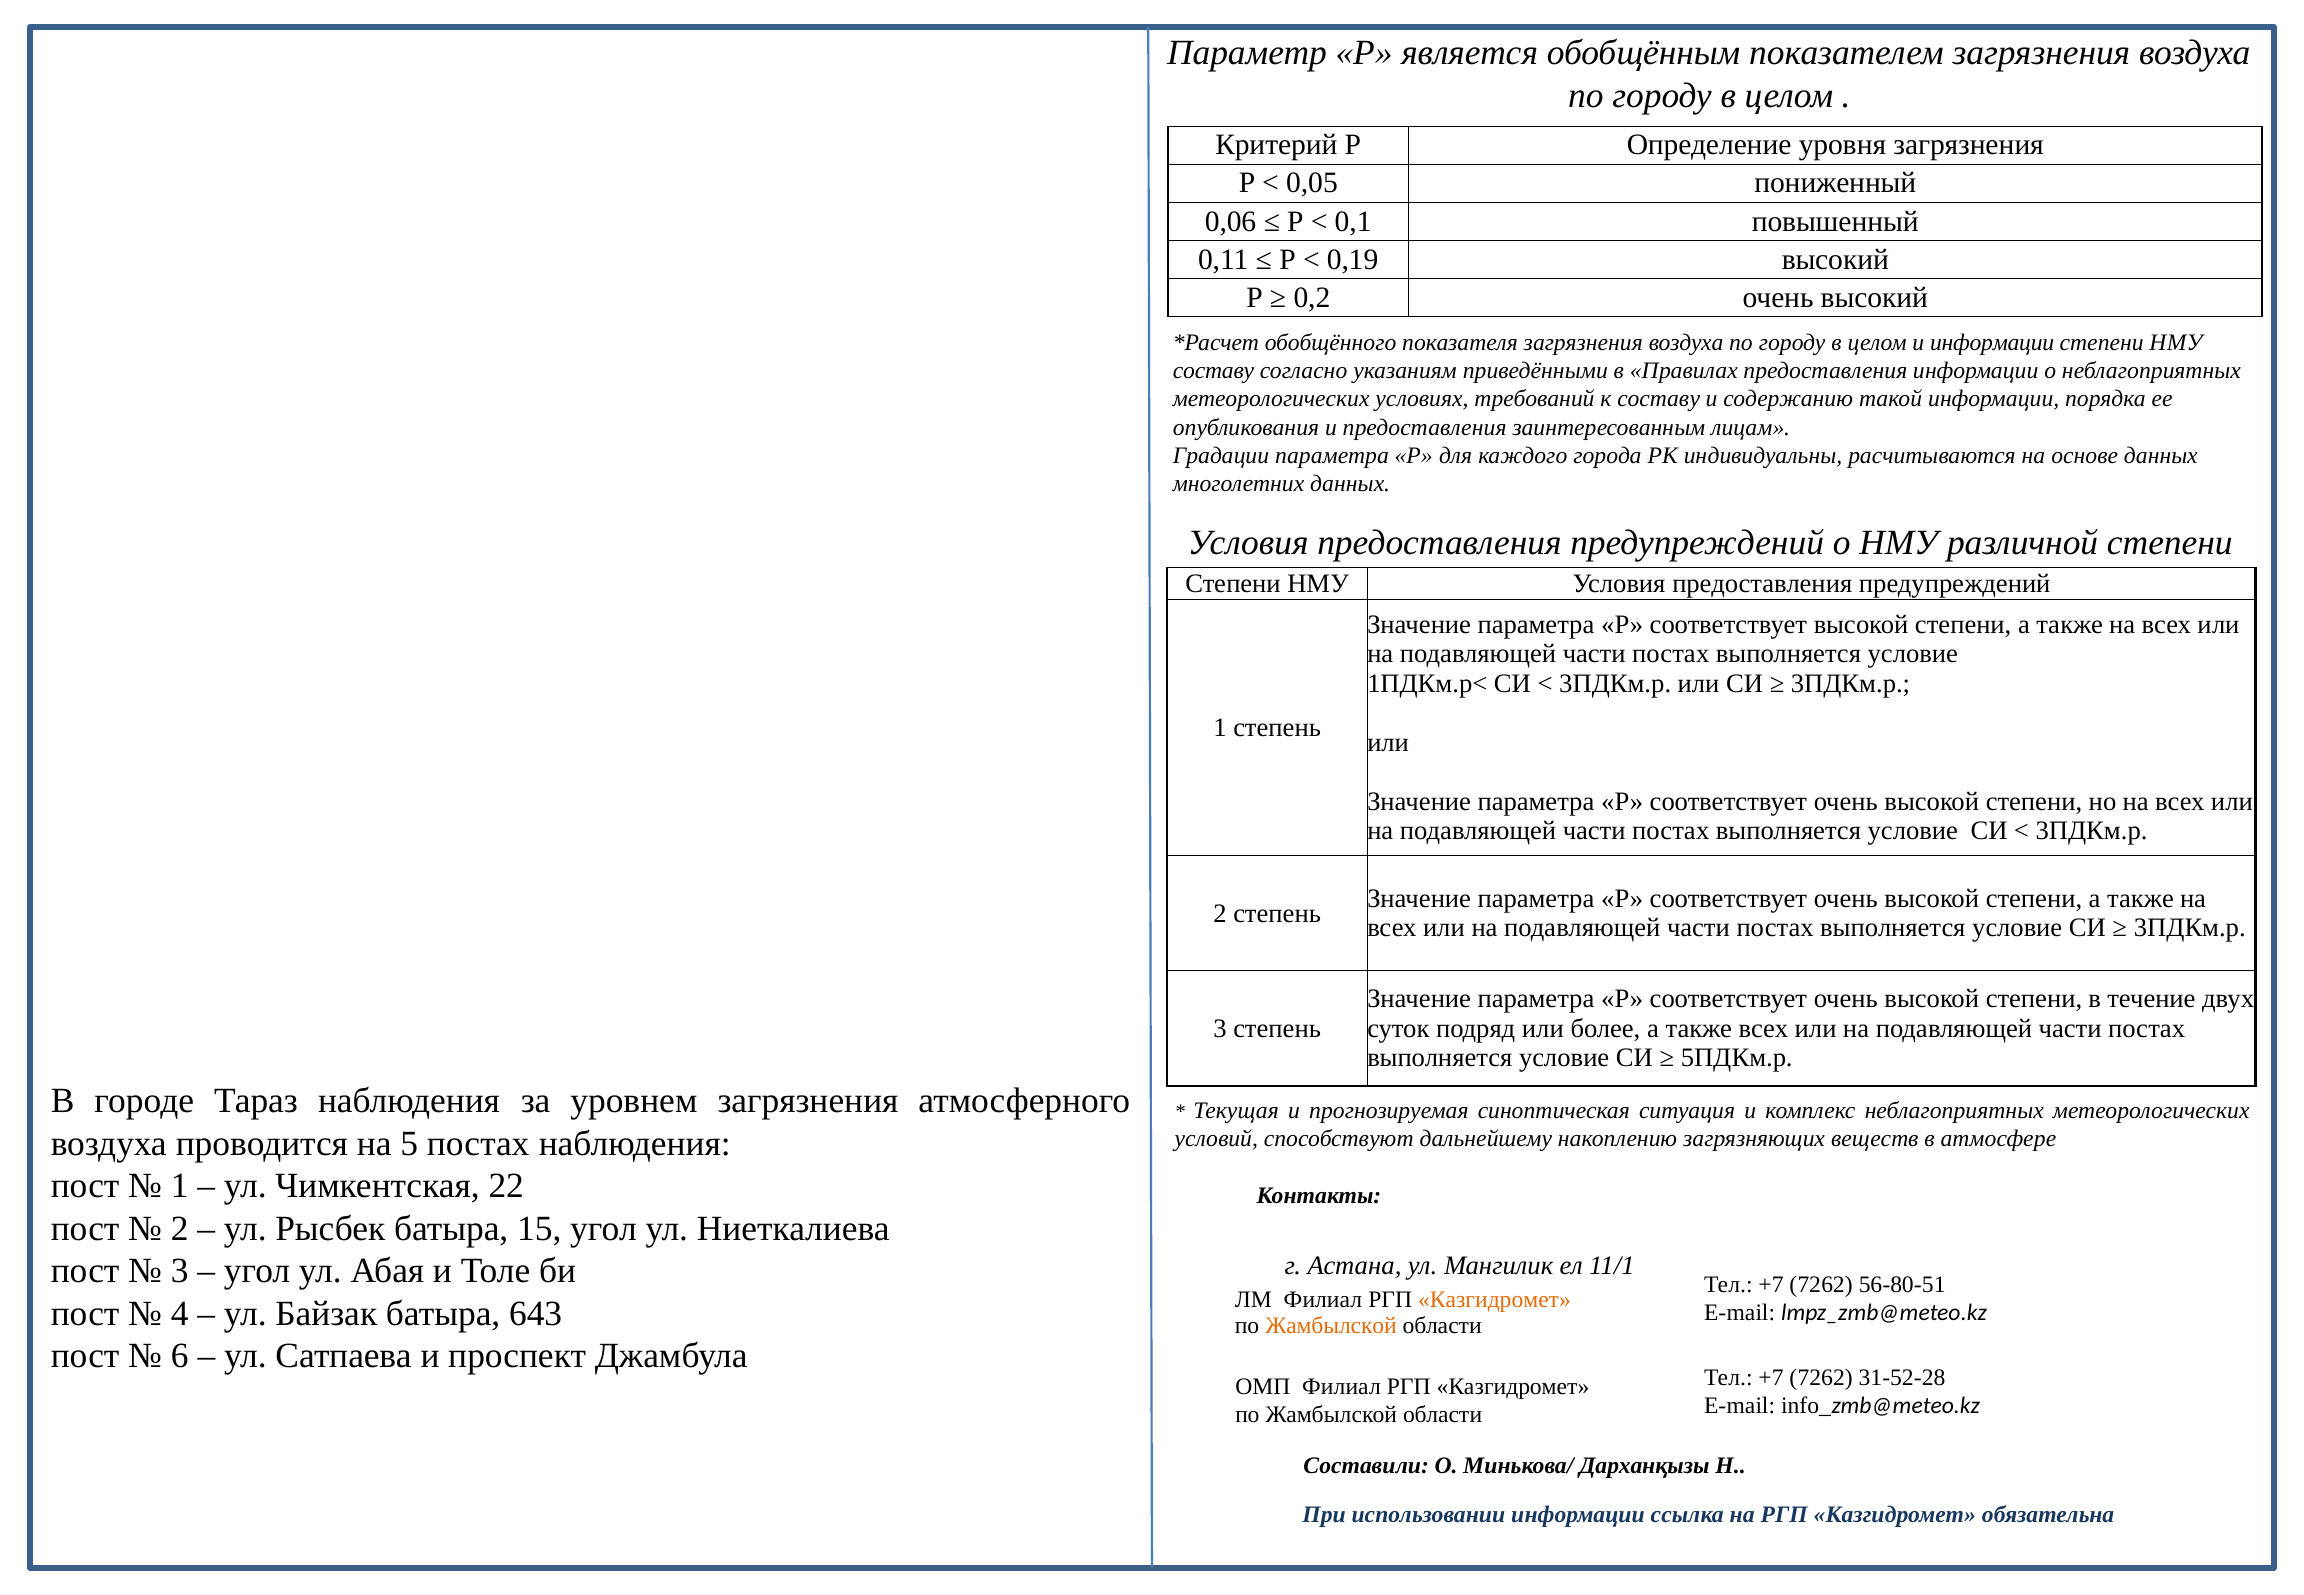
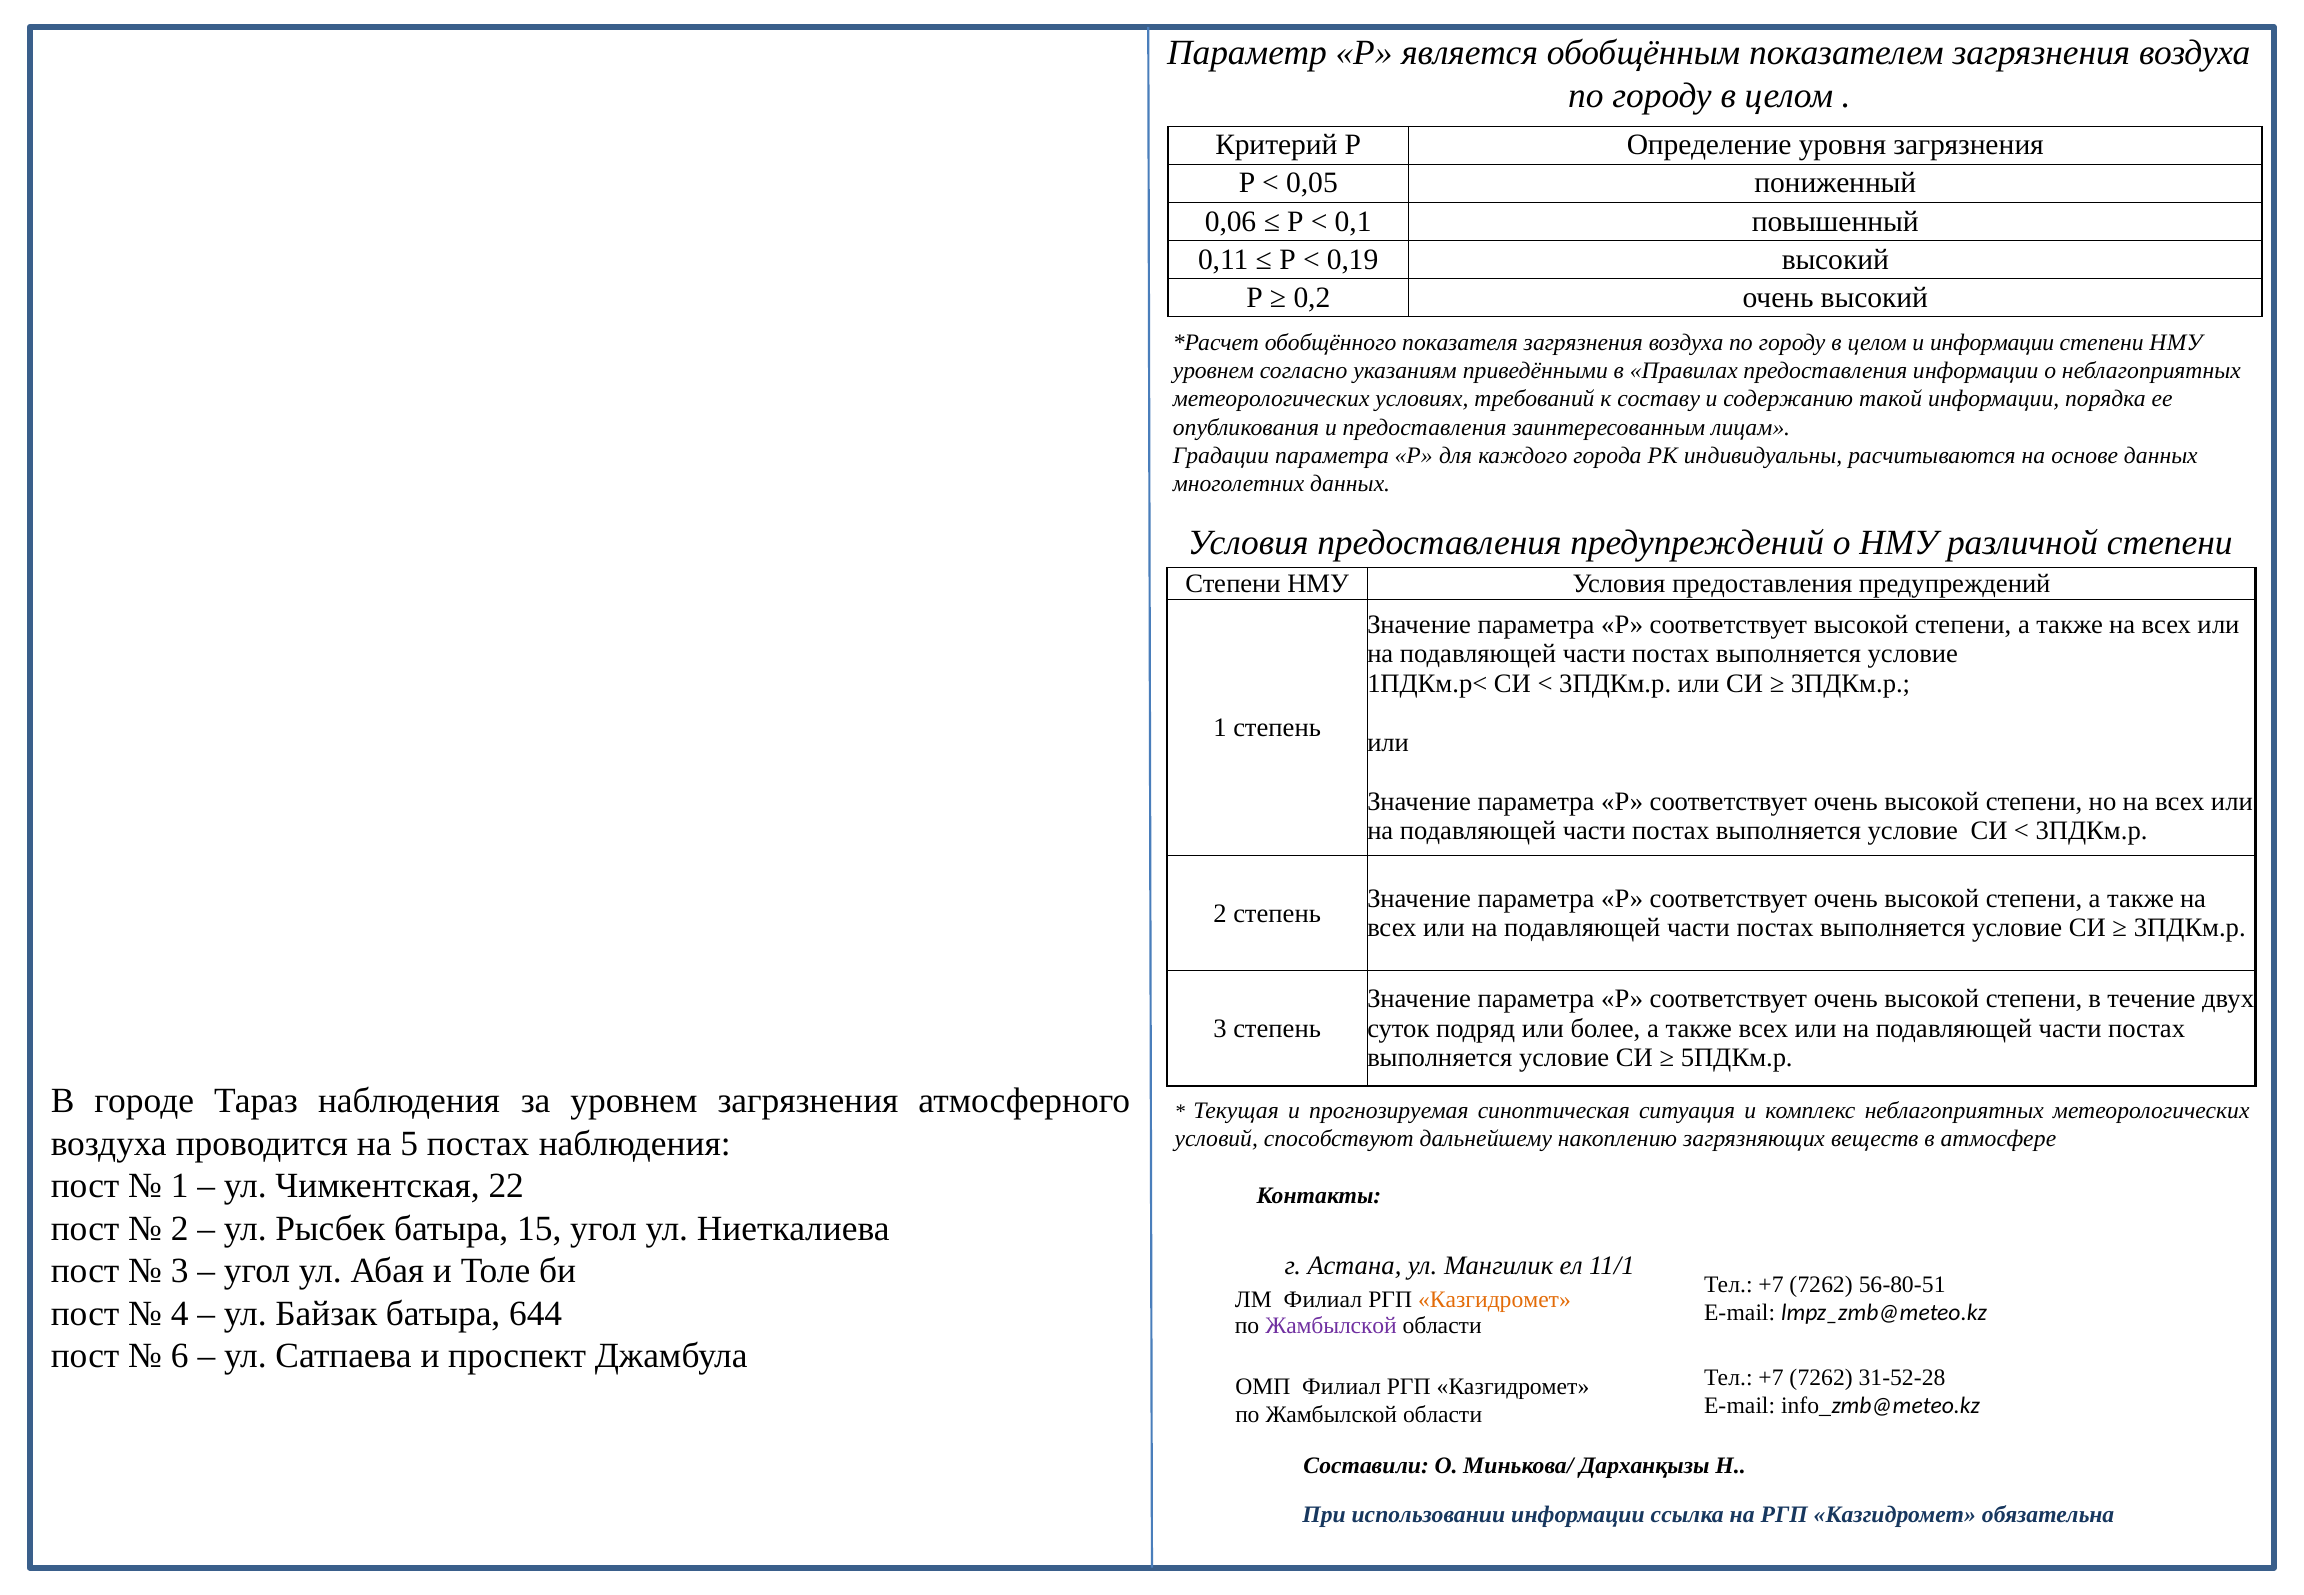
составу at (1213, 371): составу -> уровнем
643: 643 -> 644
Жамбылской at (1331, 1326) colour: orange -> purple
